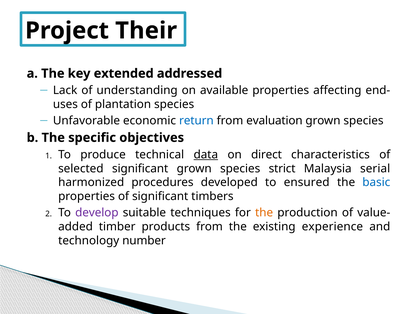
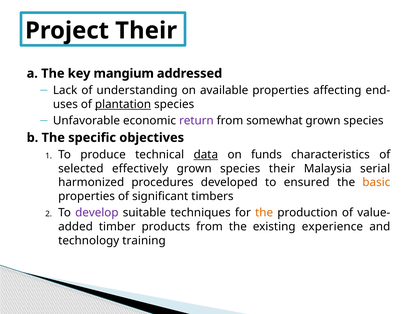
extended: extended -> mangium
plantation underline: none -> present
return colour: blue -> purple
evaluation: evaluation -> somewhat
direct: direct -> funds
selected significant: significant -> effectively
species strict: strict -> their
basic colour: blue -> orange
number: number -> training
